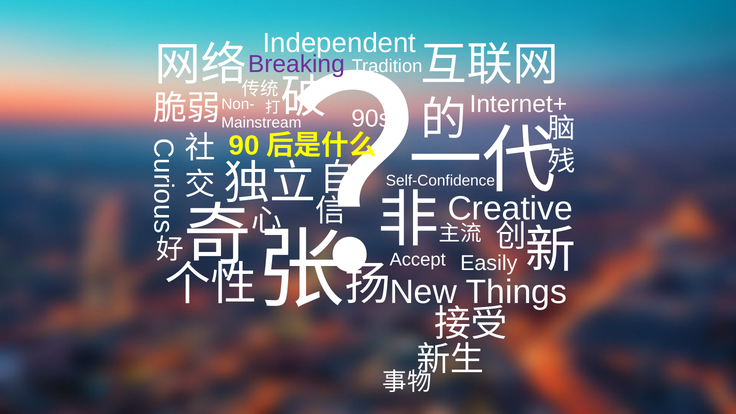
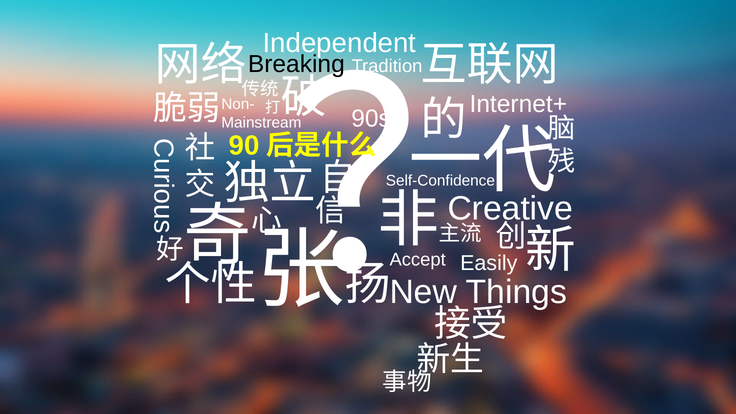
Breaking colour: purple -> black
